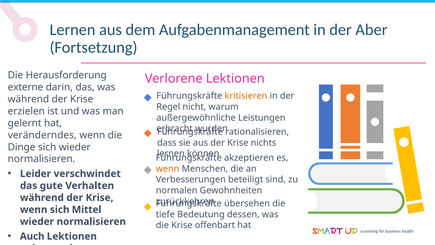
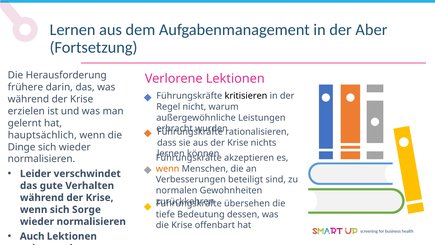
externe: externe -> frühere
kritisieren colour: orange -> black
veränderndes: veränderndes -> hauptsächlich
Mittel: Mittel -> Sorge
